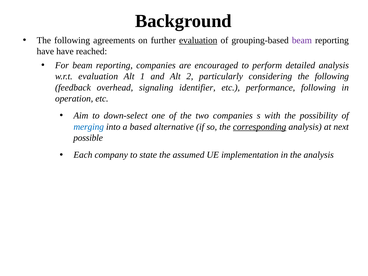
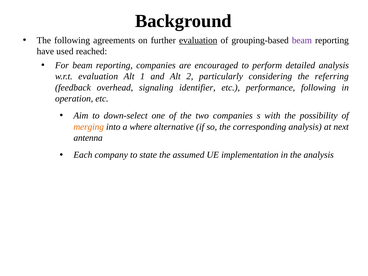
have have: have -> used
considering the following: following -> referring
merging colour: blue -> orange
based: based -> where
corresponding underline: present -> none
possible: possible -> antenna
